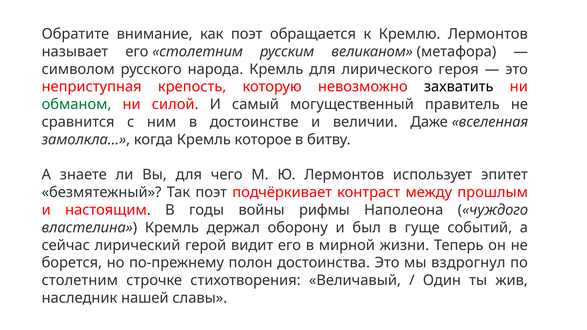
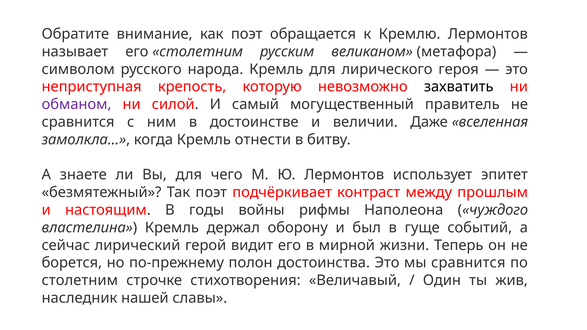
обманом colour: green -> purple
которое: которое -> отнести
мы вздрогнул: вздрогнул -> сравнится
